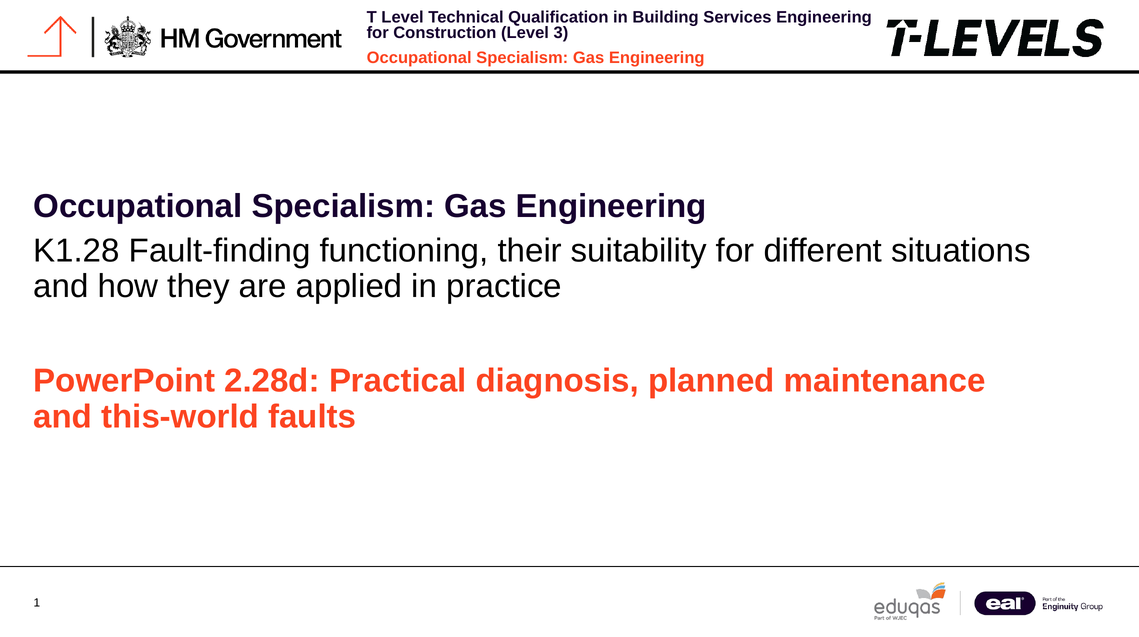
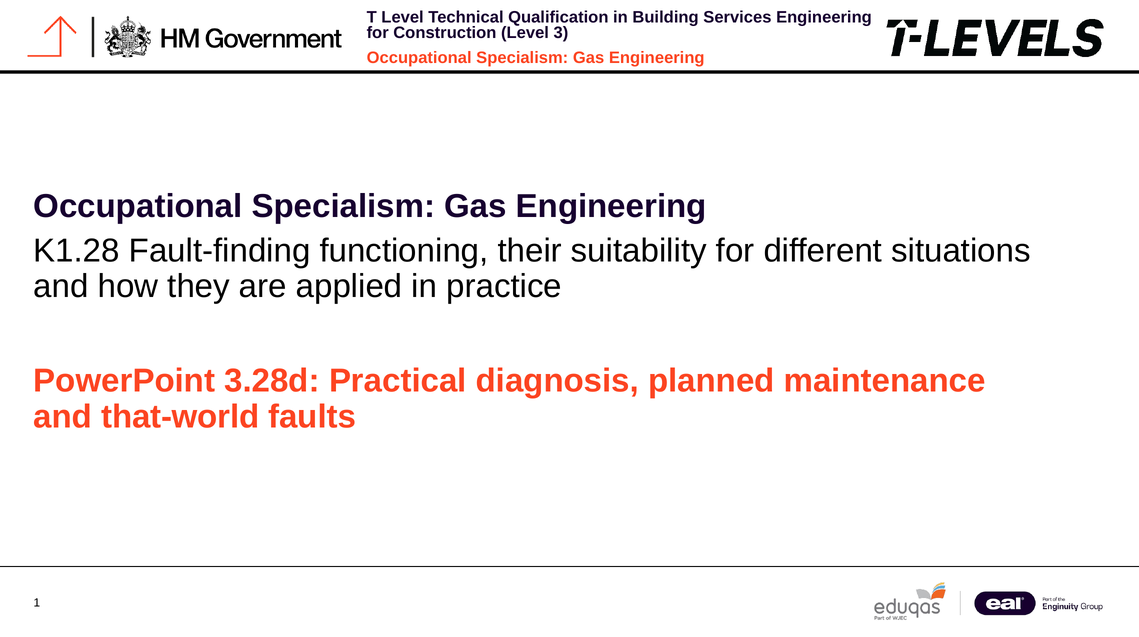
2.28d: 2.28d -> 3.28d
this-world: this-world -> that-world
